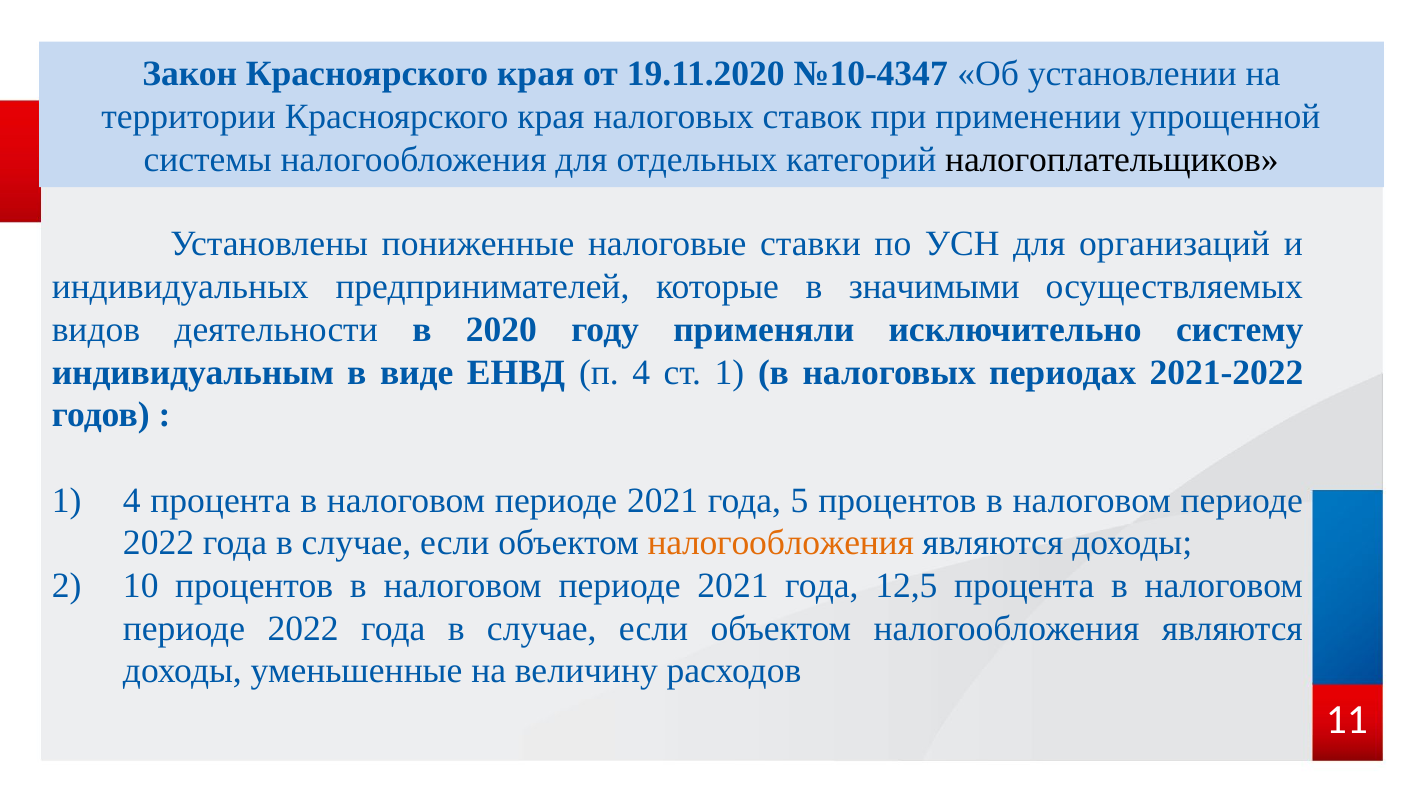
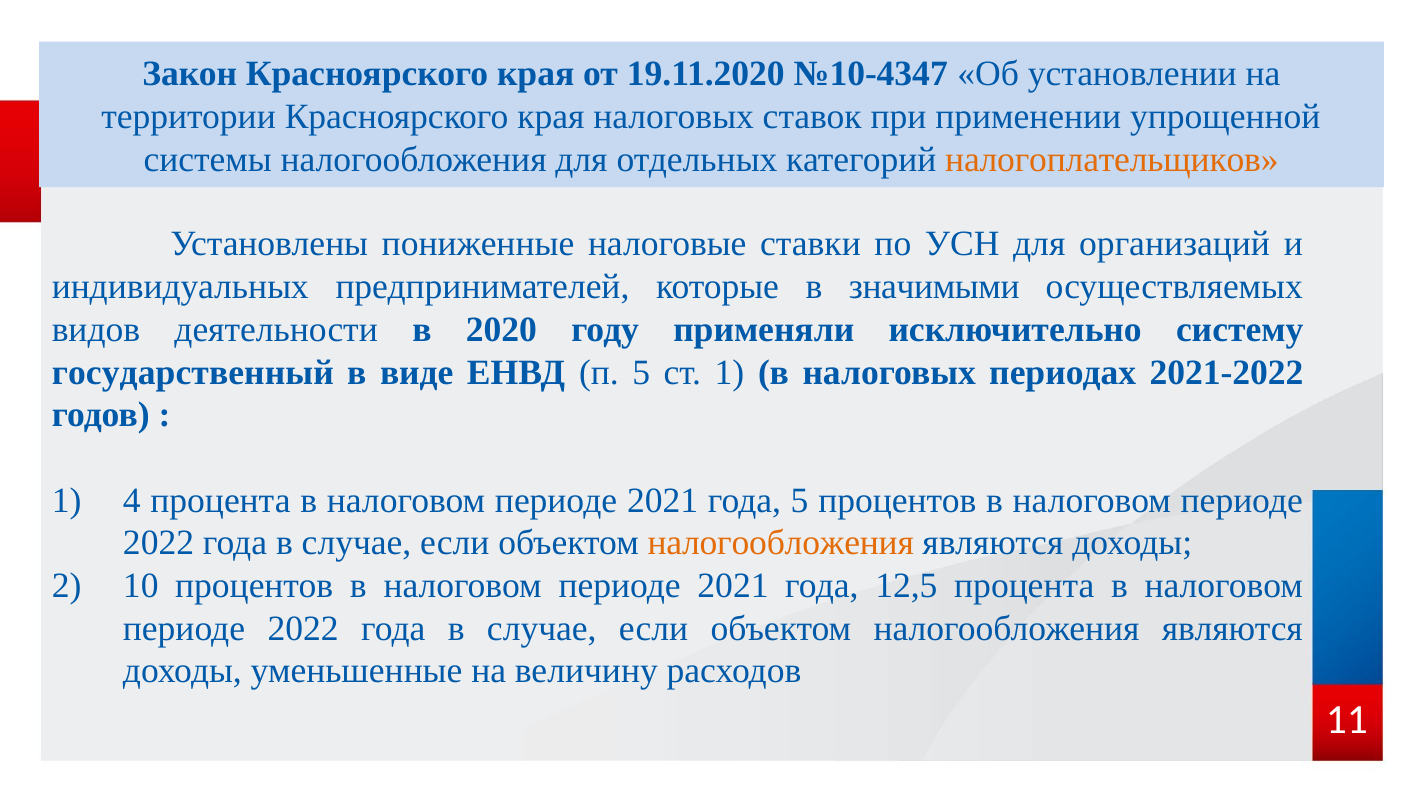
налогоплательщиков colour: black -> orange
индивидуальным: индивидуальным -> государственный
п 4: 4 -> 5
